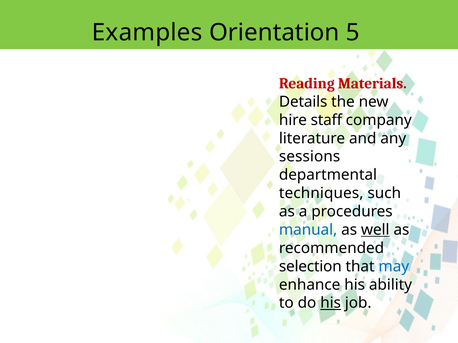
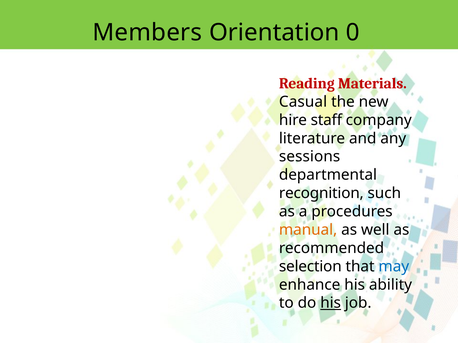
Examples: Examples -> Members
5: 5 -> 0
Details: Details -> Casual
techniques: techniques -> recognition
manual colour: blue -> orange
well underline: present -> none
